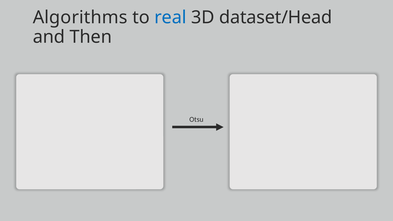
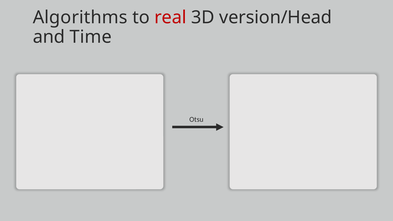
real colour: blue -> red
dataset/Head: dataset/Head -> version/Head
Then: Then -> Time
